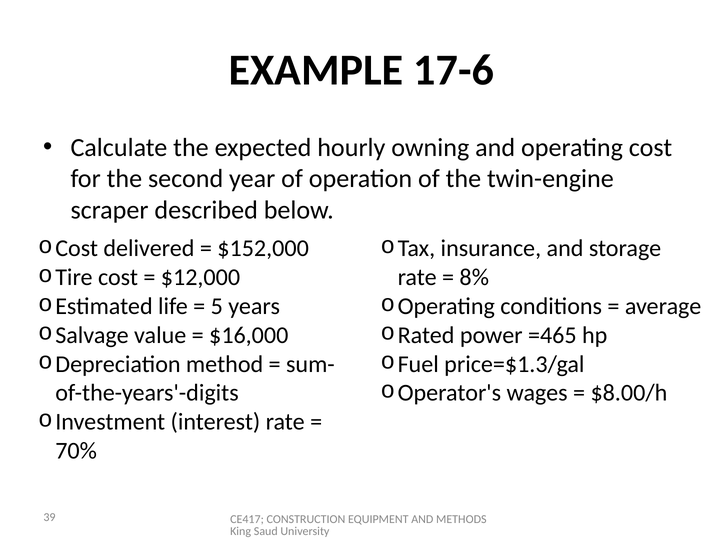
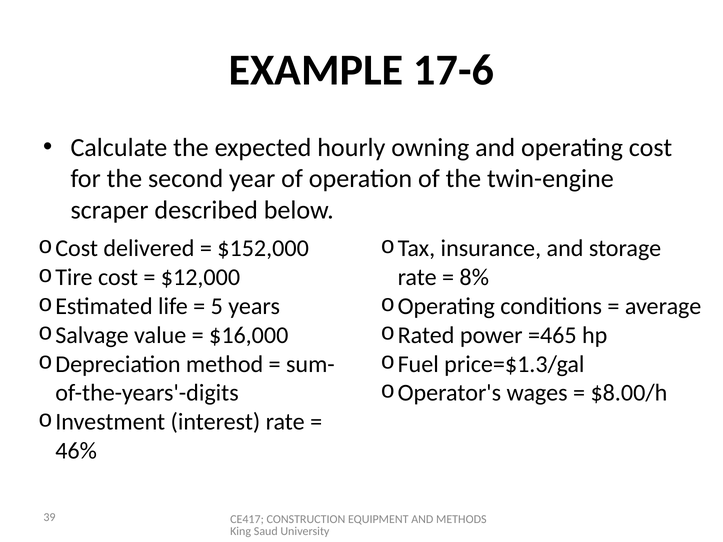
70%: 70% -> 46%
